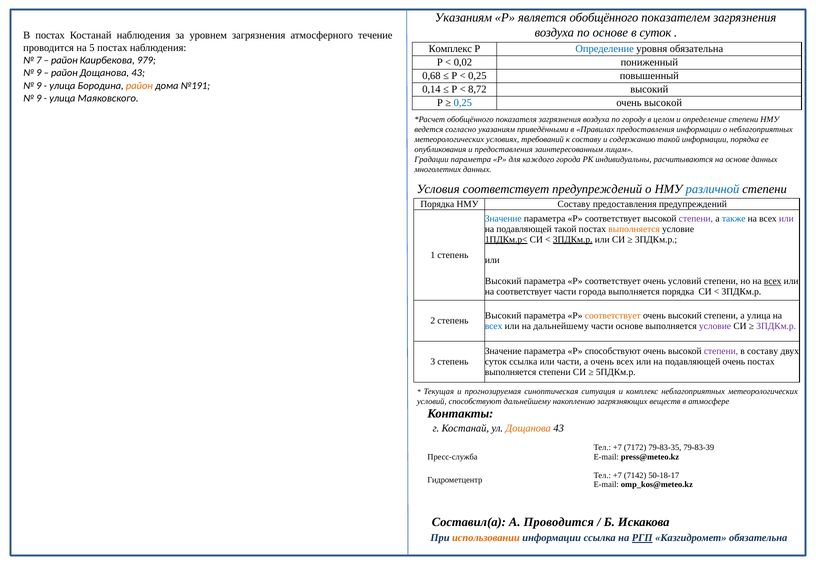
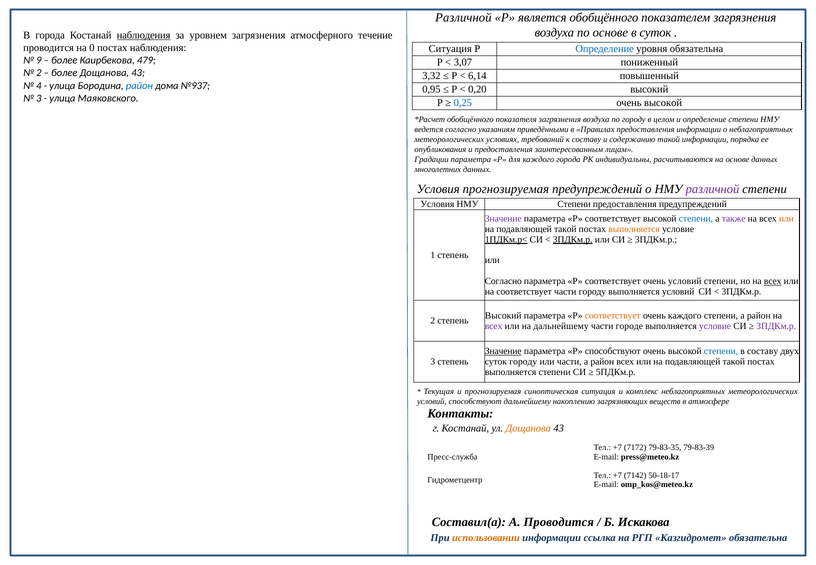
Указаниям at (464, 18): Указаниям -> Различной
В постах: постах -> города
наблюдения at (144, 35) underline: none -> present
5: 5 -> 0
Комплекс at (450, 49): Комплекс -> Ситуация
7: 7 -> 9
район at (64, 60): район -> более
979: 979 -> 479
0,02: 0,02 -> 3,07
9 at (39, 73): 9 -> 2
район at (64, 73): район -> более
0,68: 0,68 -> 3,32
0,25 at (477, 76): 0,25 -> 6,14
9 at (39, 86): 9 -> 4
район at (139, 86) colour: orange -> blue
№191: №191 -> №937
0,14: 0,14 -> 0,95
8,72: 8,72 -> 0,20
9 at (39, 98): 9 -> 3
Условия соответствует: соответствует -> прогнозируемая
различной at (712, 189) colour: blue -> purple
Порядка at (437, 204): Порядка -> Условия
НМУ Составу: Составу -> Степени
Значение at (503, 219) colour: blue -> purple
степени at (696, 219) colour: purple -> blue
также colour: blue -> purple
или at (786, 219) colour: purple -> orange
Высокий at (503, 281): Высокий -> Согласно
части города: города -> городу
выполняется порядка: порядка -> условий
очень высокий: высокий -> каждого
степени а улица: улица -> район
всех at (494, 326) colour: blue -> purple
части основе: основе -> городе
Значение at (503, 351) underline: none -> present
степени at (721, 351) colour: purple -> blue
суток ссылка: ссылка -> городу
очень at (602, 362): очень -> район
очень at (734, 362): очень -> такой
РГП underline: present -> none
